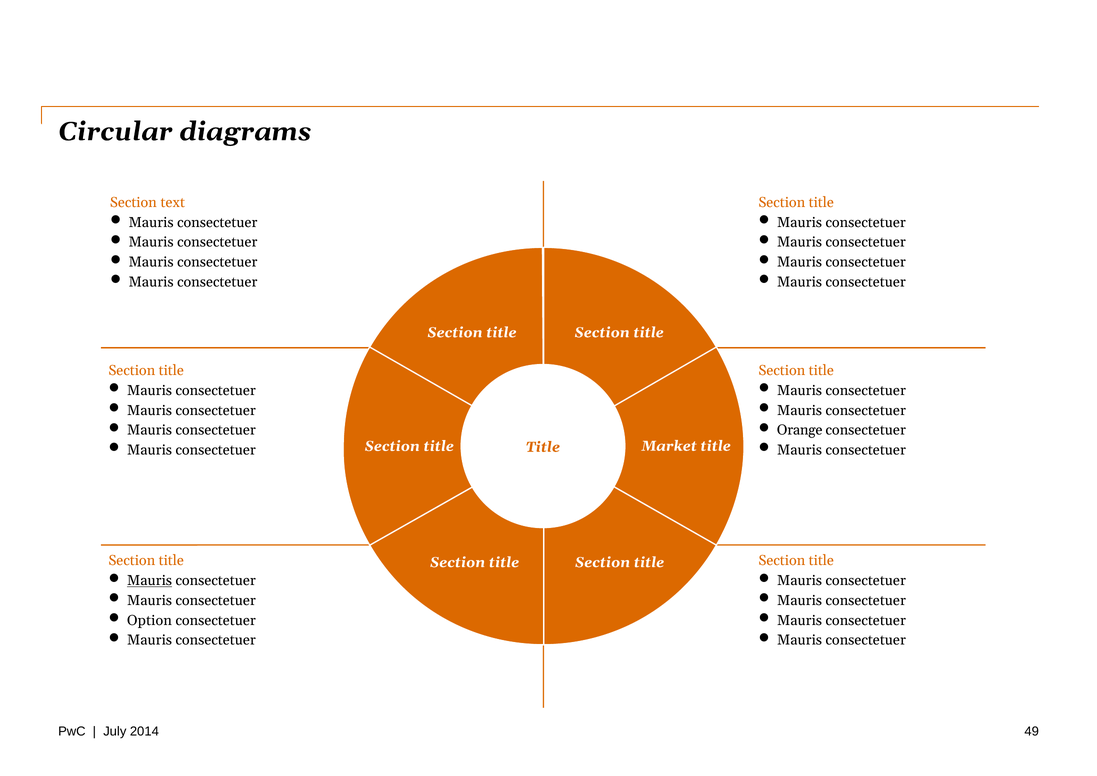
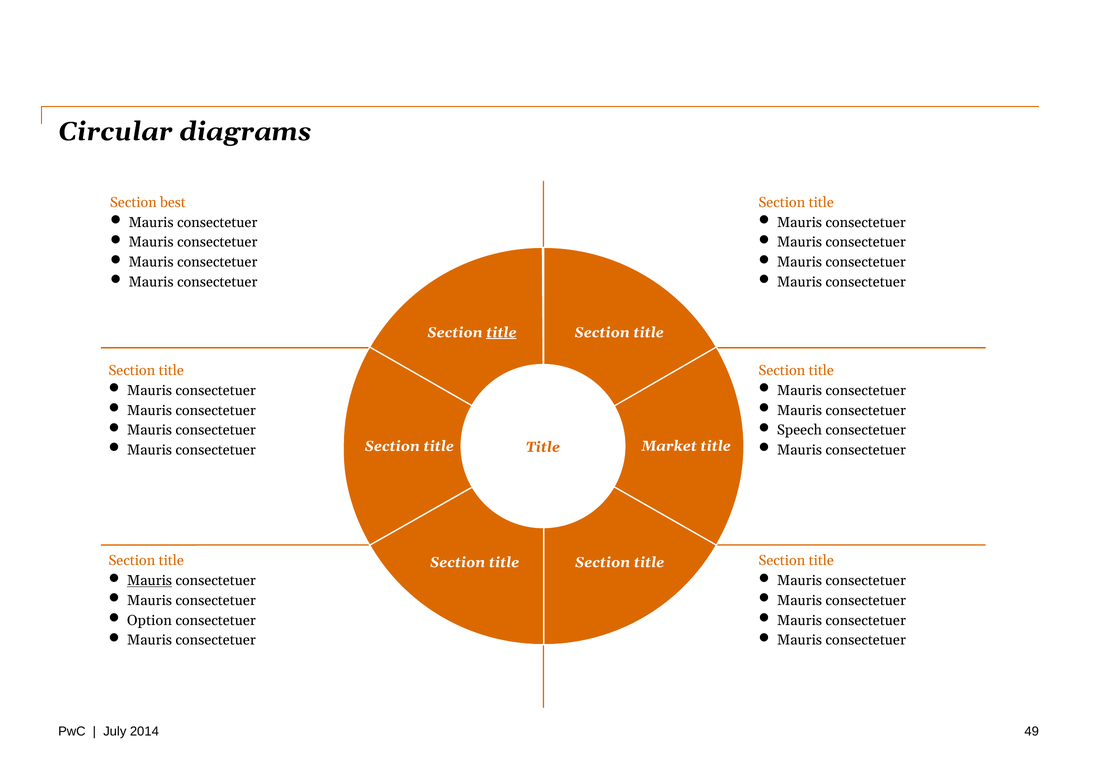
text: text -> best
title at (501, 332) underline: none -> present
Orange: Orange -> Speech
